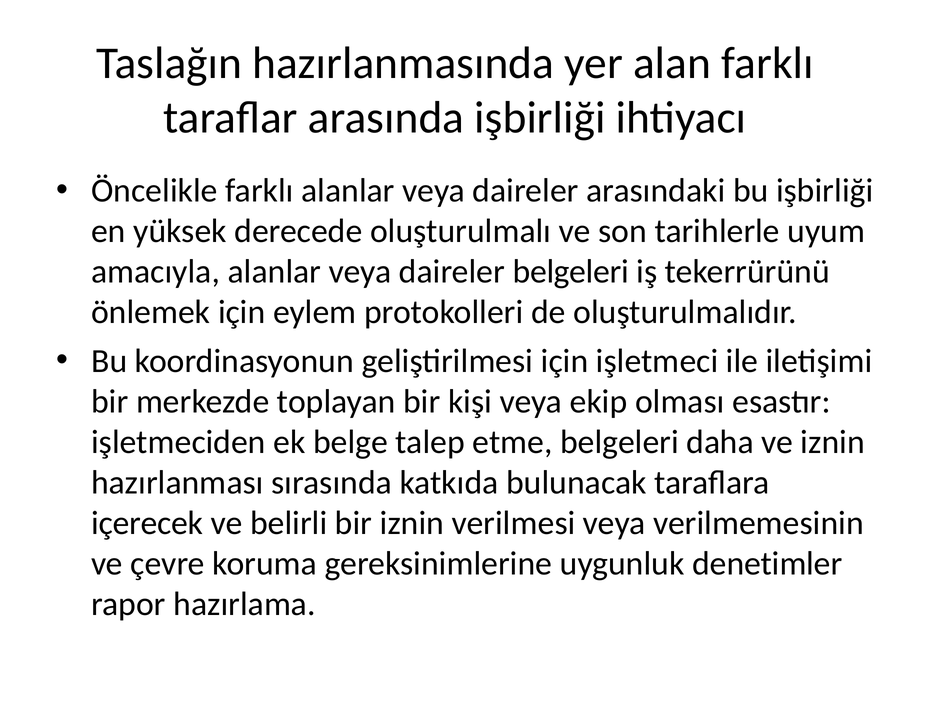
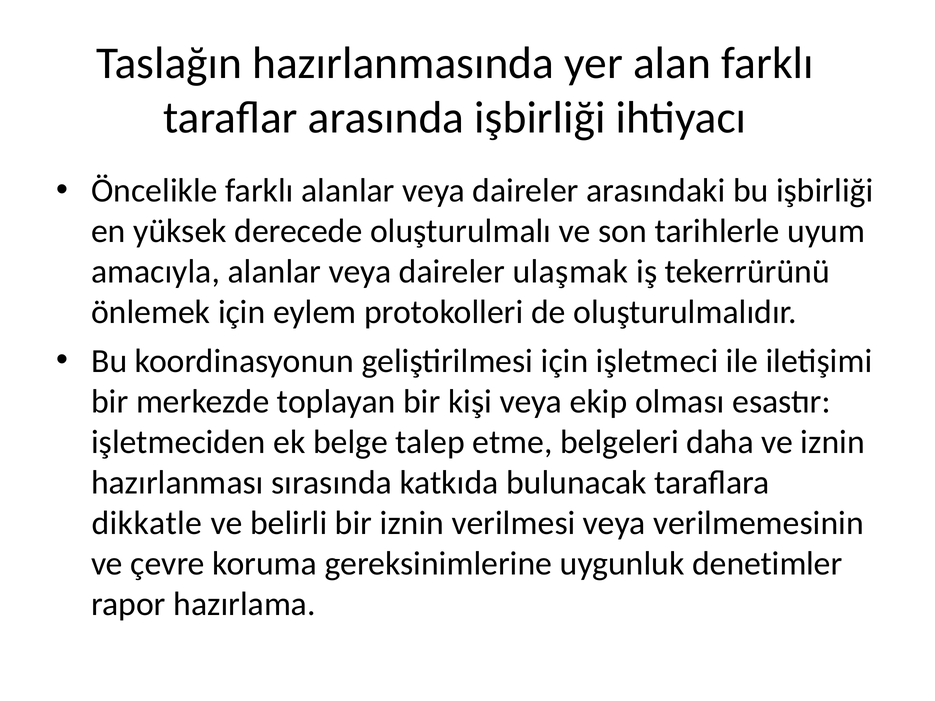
daireler belgeleri: belgeleri -> ulaşmak
içerecek: içerecek -> dikkatle
